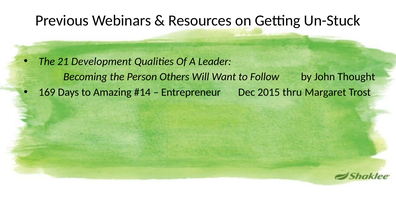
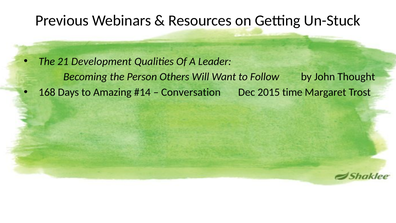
169: 169 -> 168
Entrepreneur: Entrepreneur -> Conversation
thru: thru -> time
